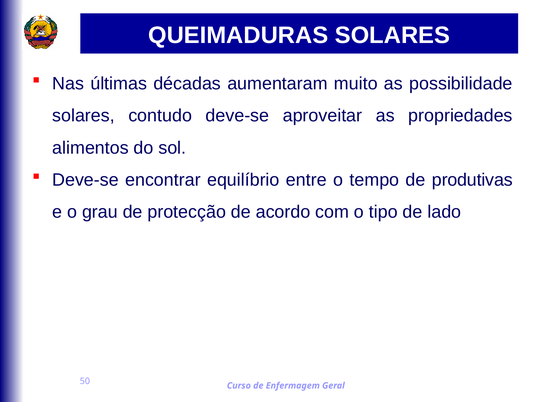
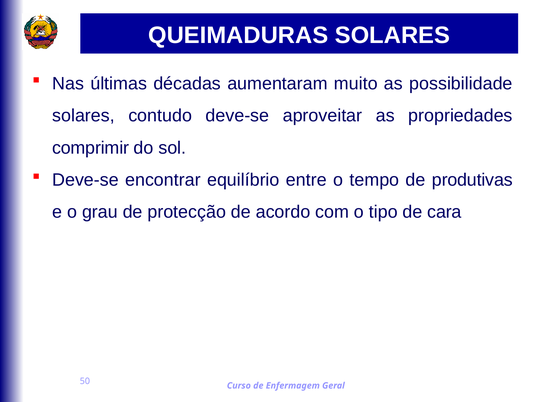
alimentos: alimentos -> comprimir
lado: lado -> cara
